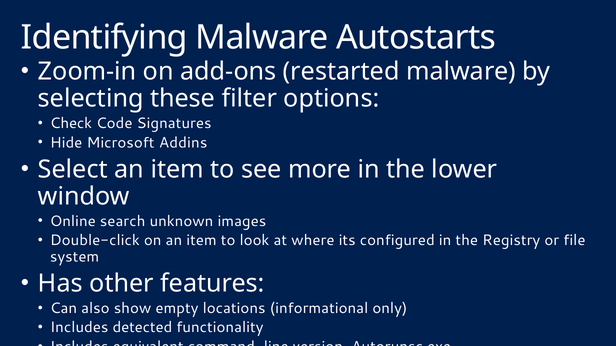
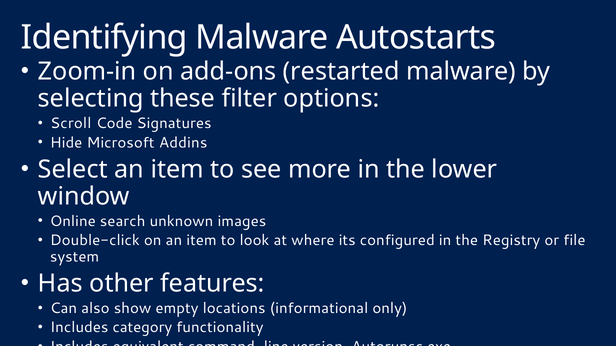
Check: Check -> Scroll
detected: detected -> category
